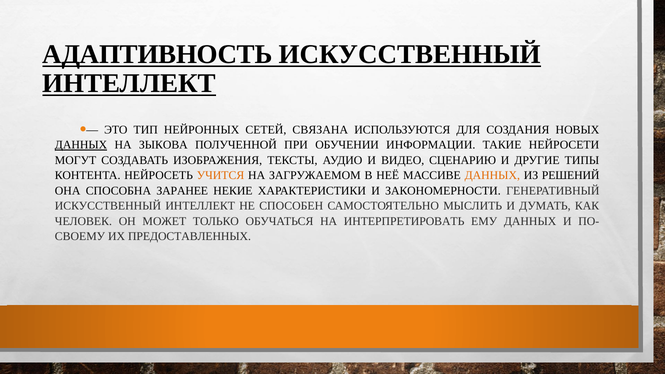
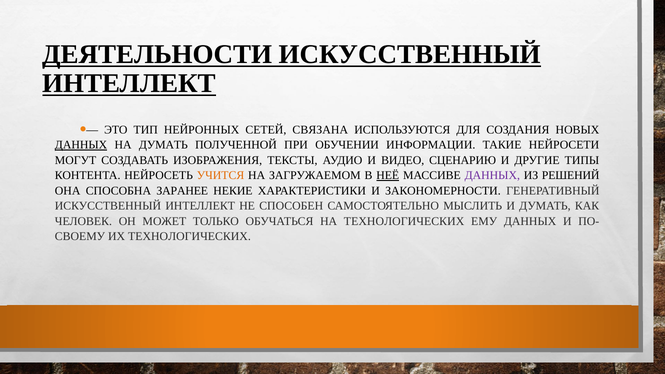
АДАПТИВНОСТЬ: АДАПТИВНОСТЬ -> ДЕЯТЕЛЬНОСТИ
НА ЗЫКОВА: ЗЫКОВА -> ДУМАТЬ
НЕЁ underline: none -> present
ДАННЫХ at (492, 176) colour: orange -> purple
НА ИНТЕРПРЕТИРОВАТЬ: ИНТЕРПРЕТИРОВАТЬ -> ТЕХНОЛОГИЧЕСКИХ
ИХ ПРЕДОСТАВЛЕННЫХ: ПРЕДОСТАВЛЕННЫХ -> ТЕХНОЛОГИЧЕСКИХ
